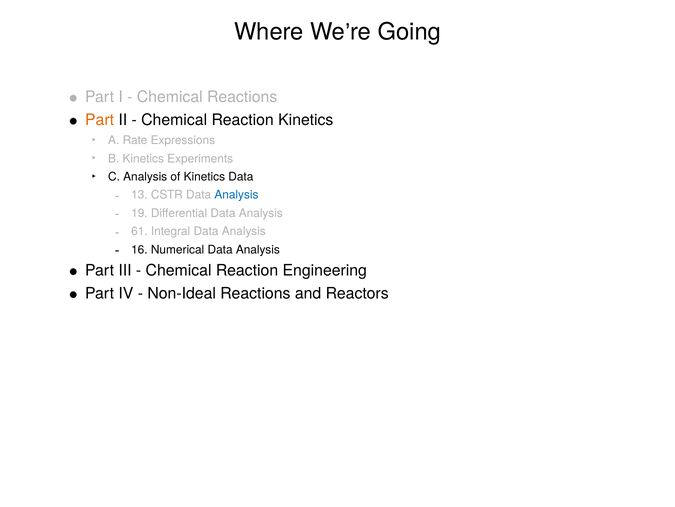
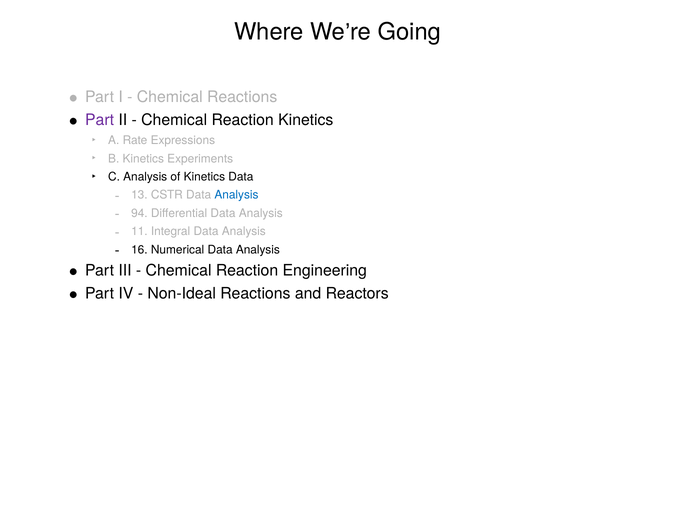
Part at (100, 120) colour: orange -> purple
19: 19 -> 94
61: 61 -> 11
